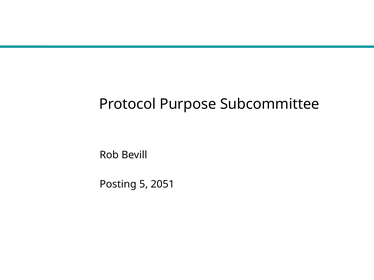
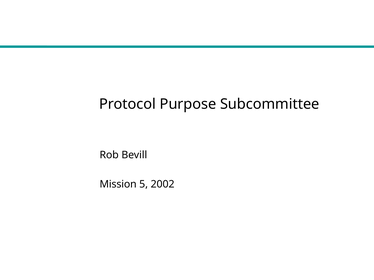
Posting: Posting -> Mission
2051: 2051 -> 2002
